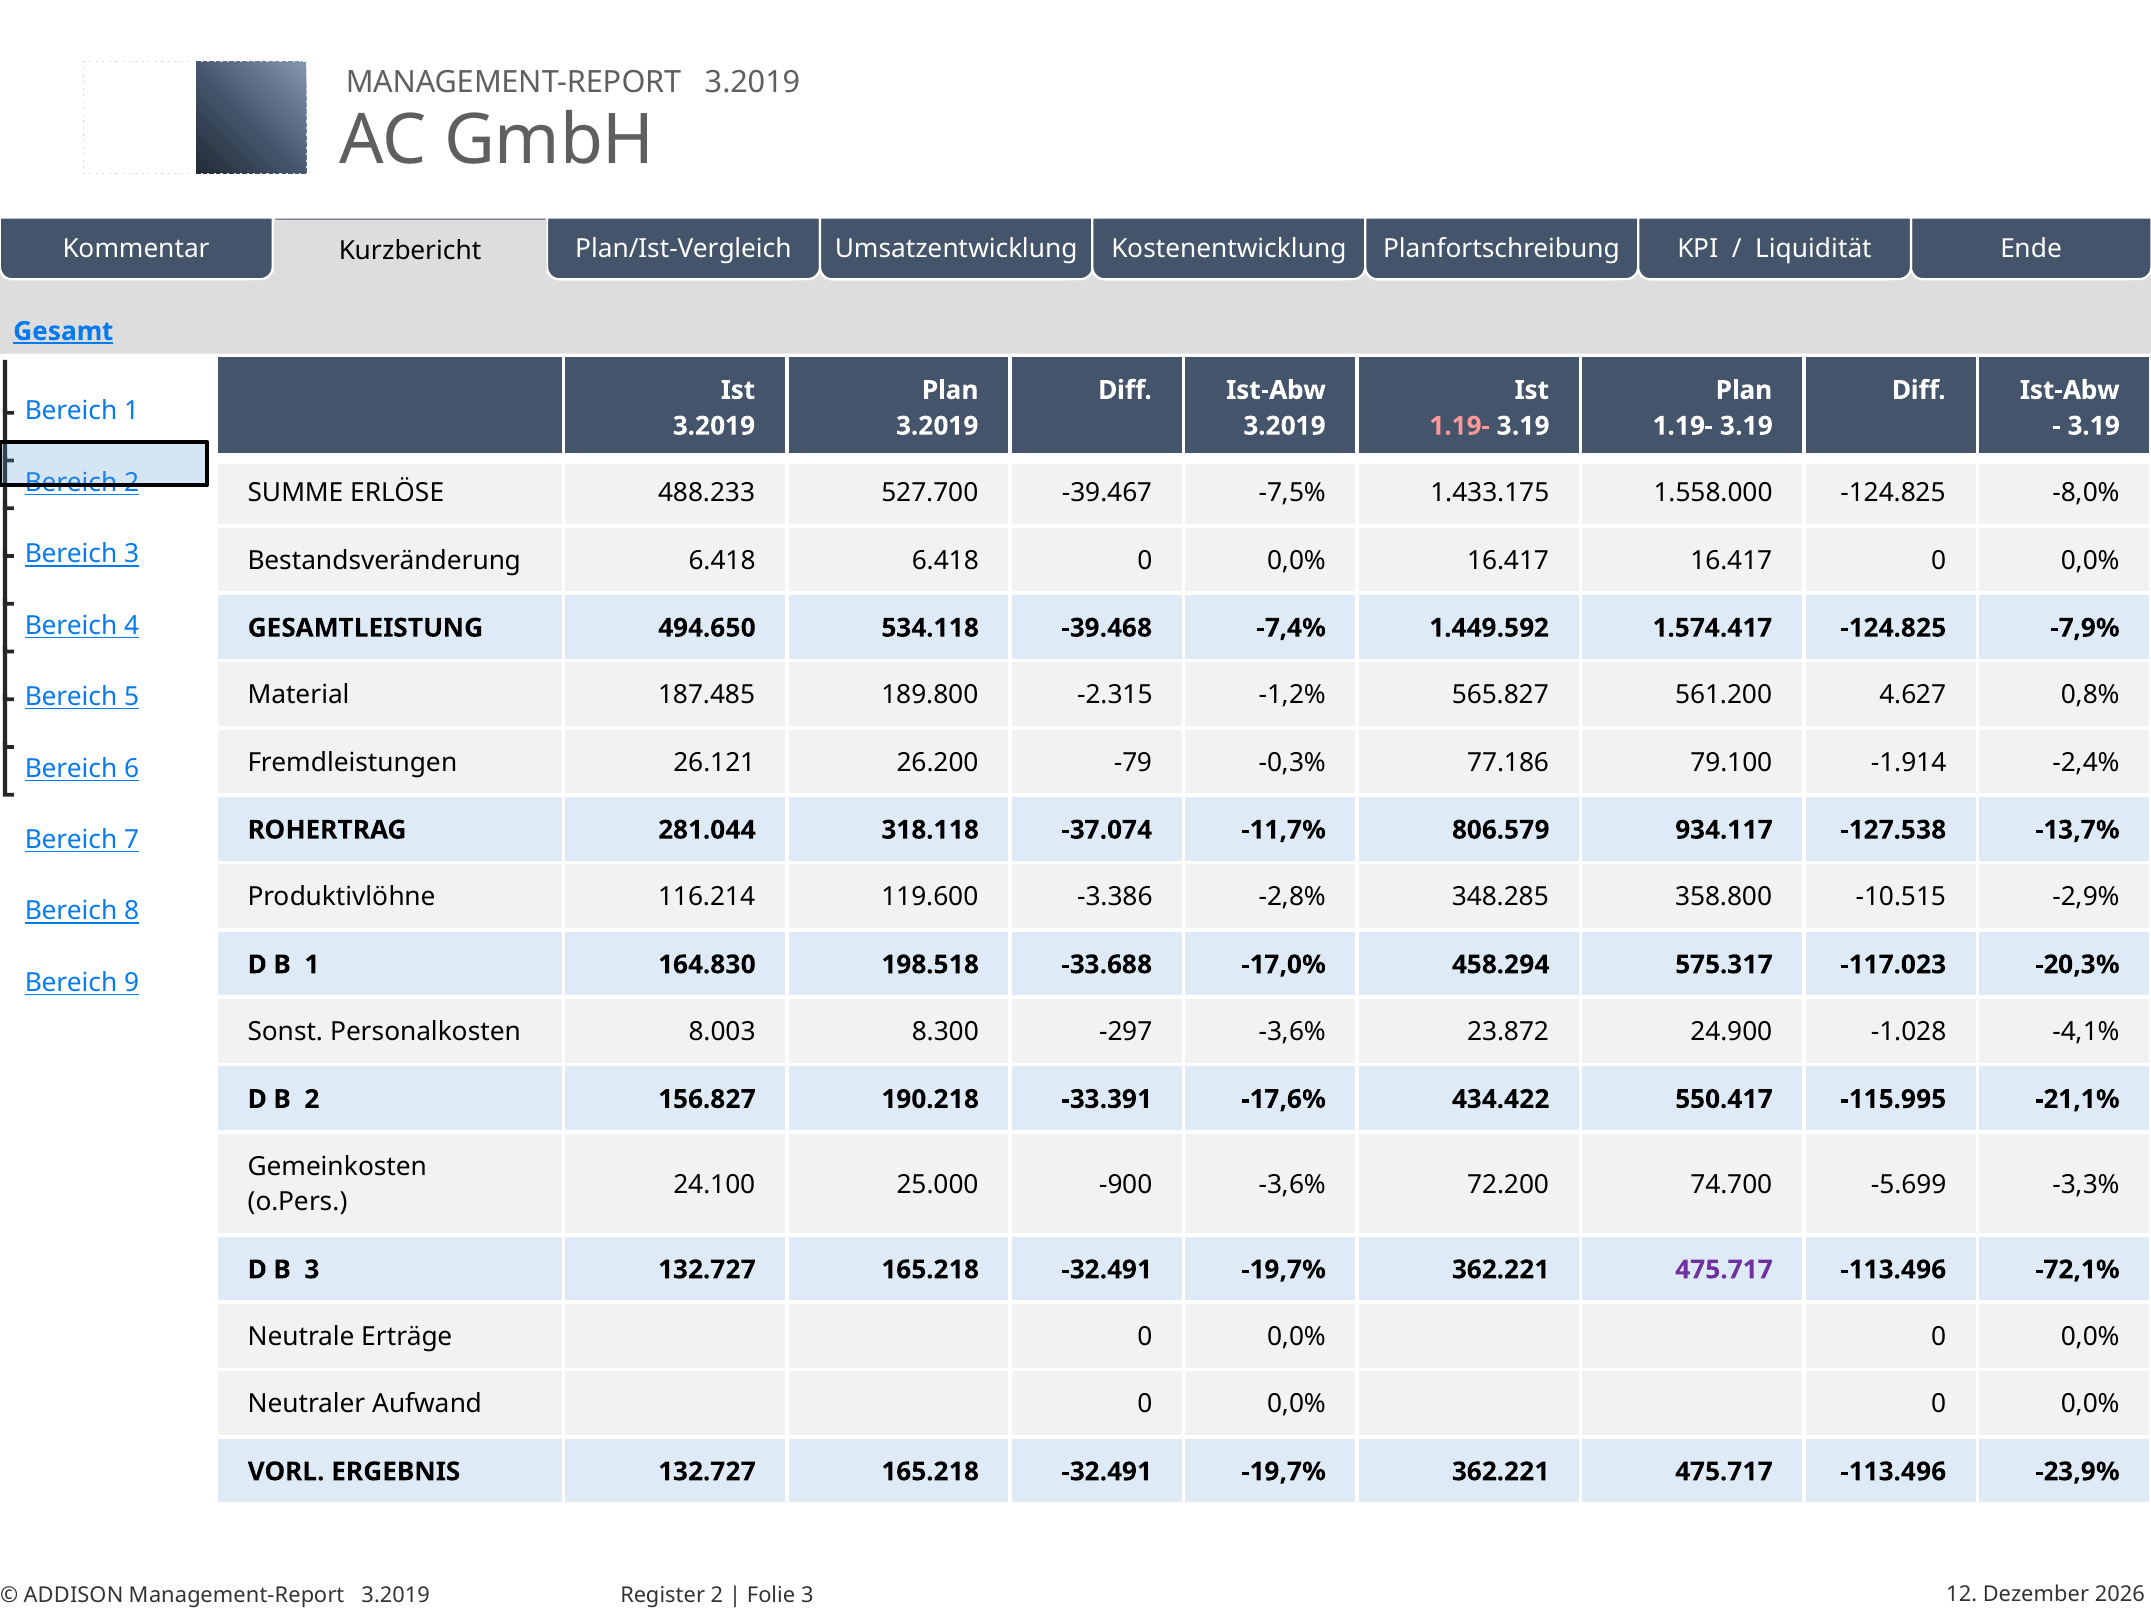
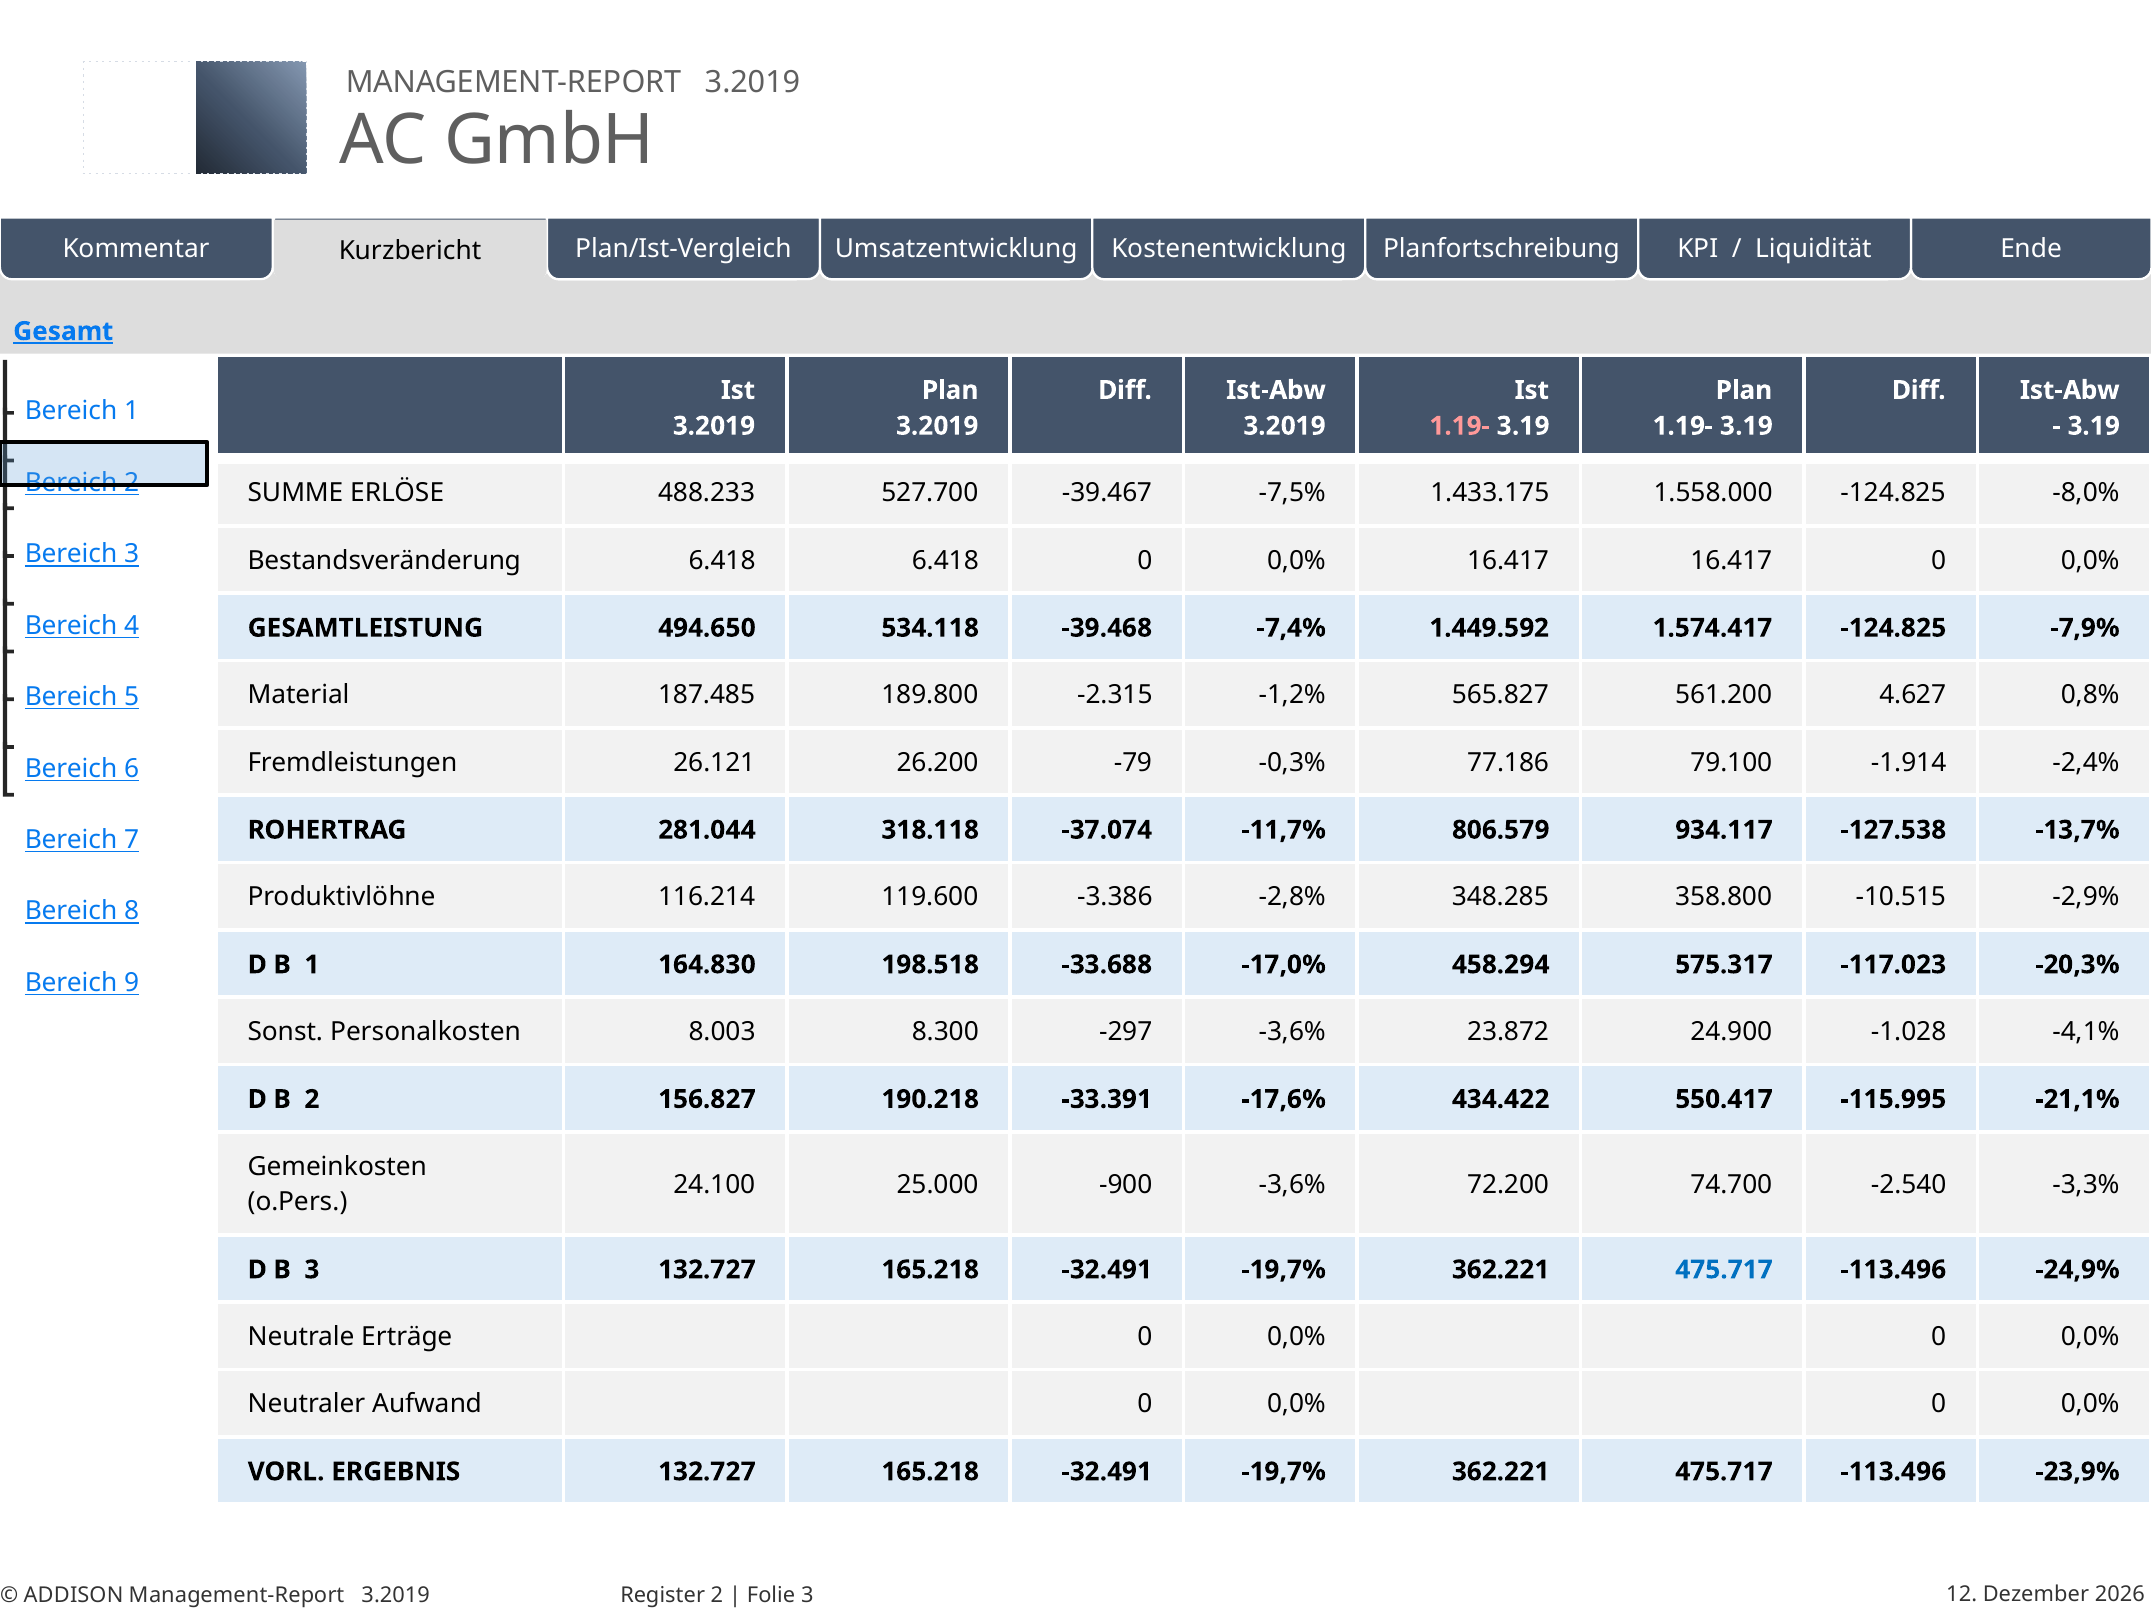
-5.699: -5.699 -> -2.540
475.717 at (1724, 1270) colour: purple -> blue
-72,1%: -72,1% -> -24,9%
